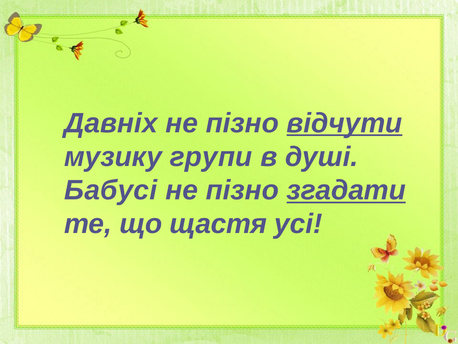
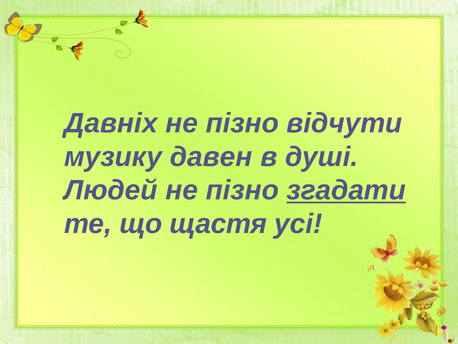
відчути underline: present -> none
групи: групи -> давен
Бабусі: Бабусі -> Людей
